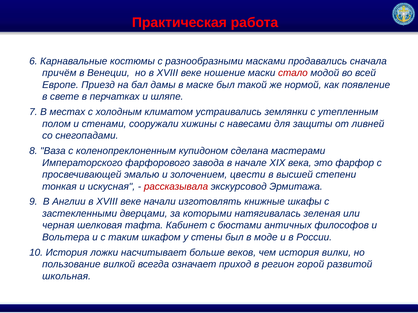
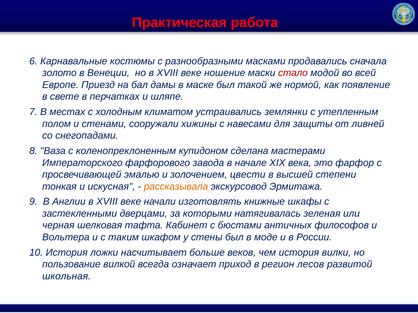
причём: причём -> золото
рассказывала colour: red -> orange
горой: горой -> лесов
